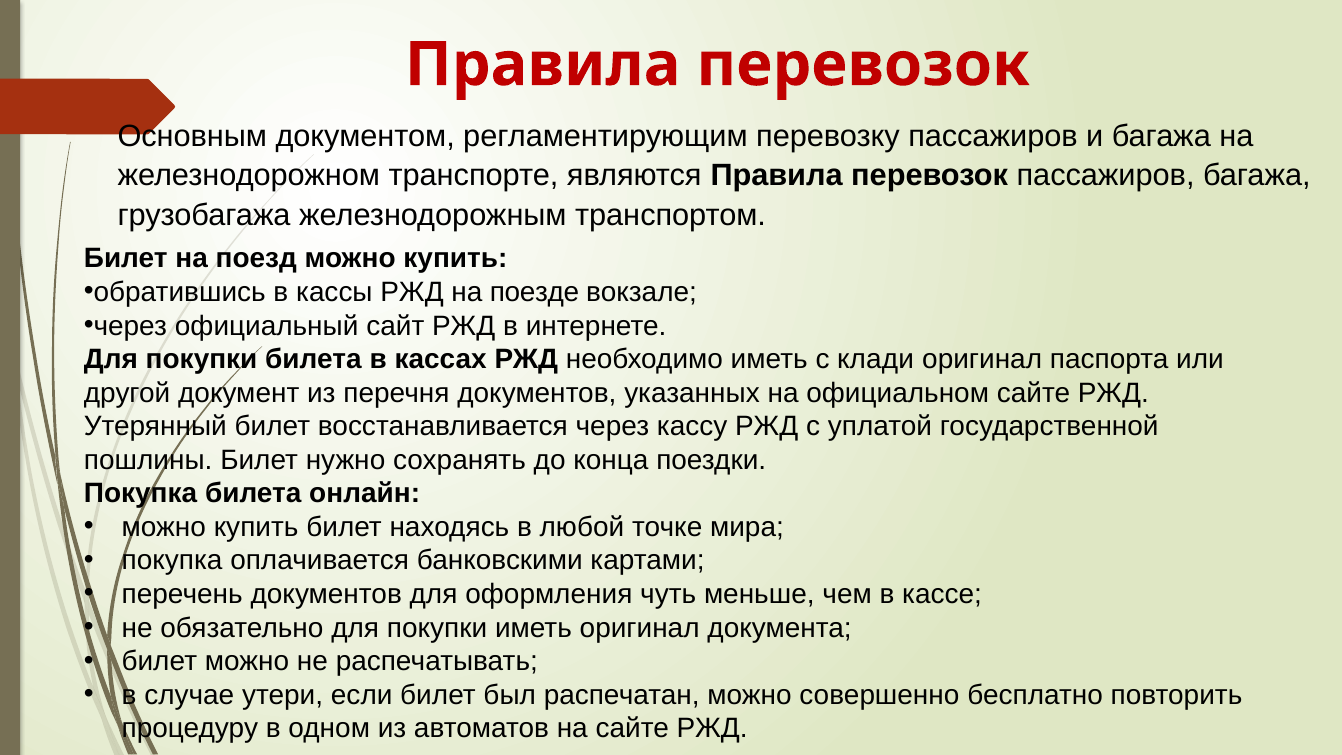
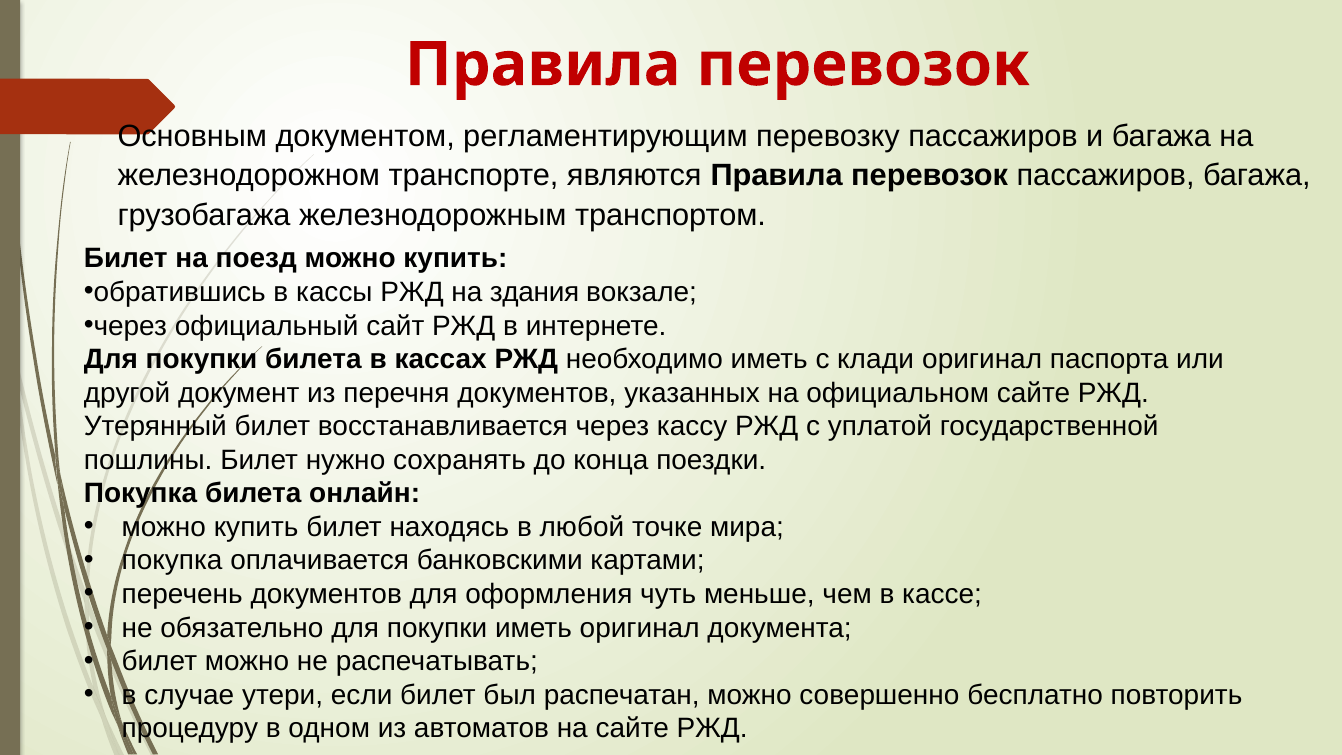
поезде: поезде -> здания
